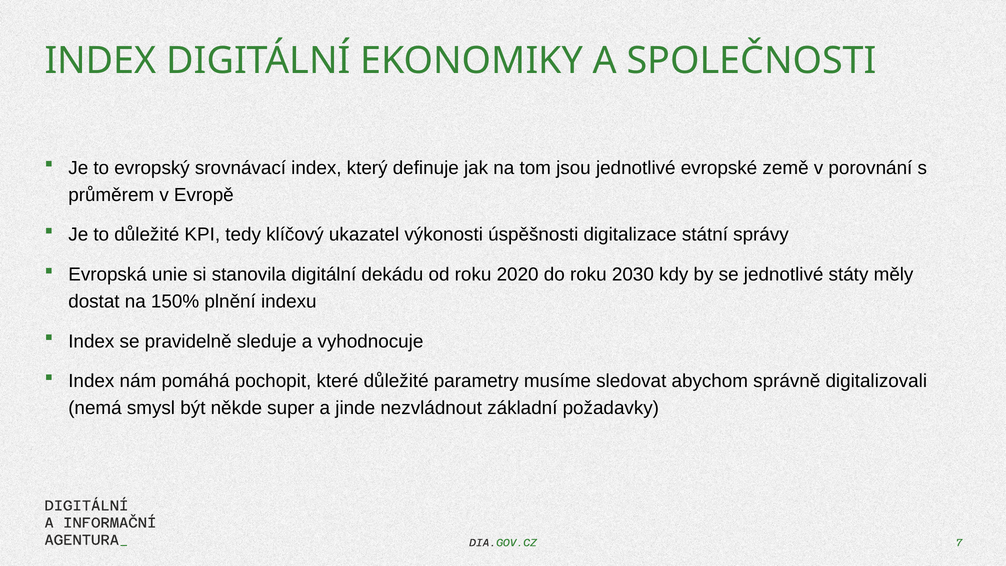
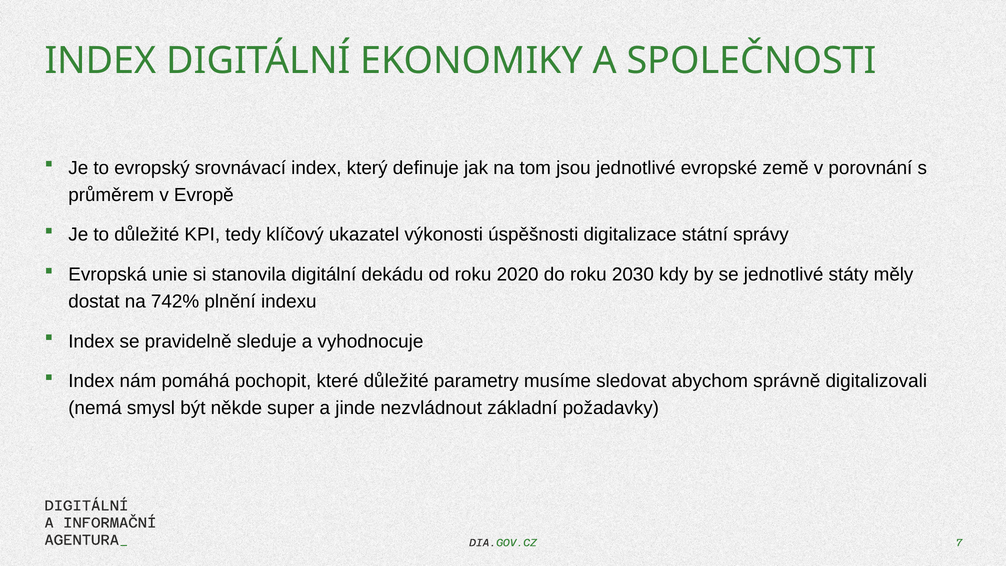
150%: 150% -> 742%
